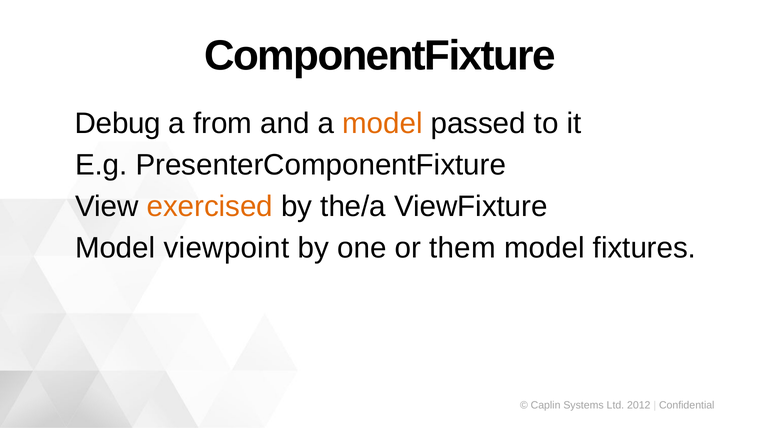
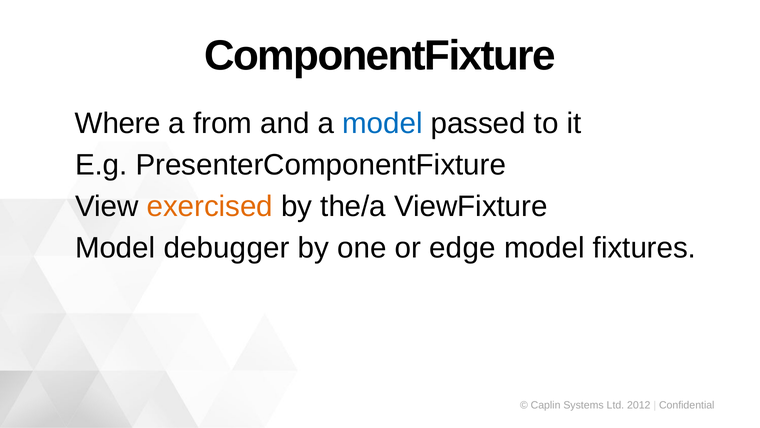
Debug: Debug -> Where
model at (382, 123) colour: orange -> blue
viewpoint: viewpoint -> debugger
them: them -> edge
